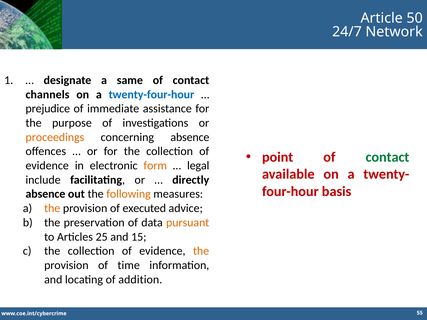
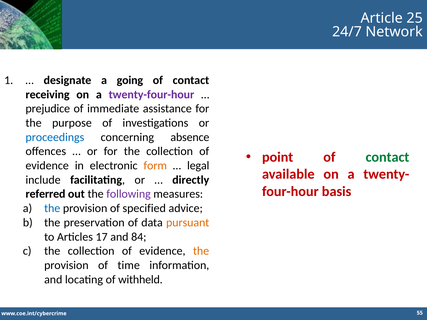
50: 50 -> 25
same: same -> going
channels: channels -> receiving
twenty-four-hour colour: blue -> purple
proceedings colour: orange -> blue
absence at (45, 194): absence -> referred
following colour: orange -> purple
the at (52, 208) colour: orange -> blue
executed: executed -> specified
25: 25 -> 17
15: 15 -> 84
addition: addition -> withheld
